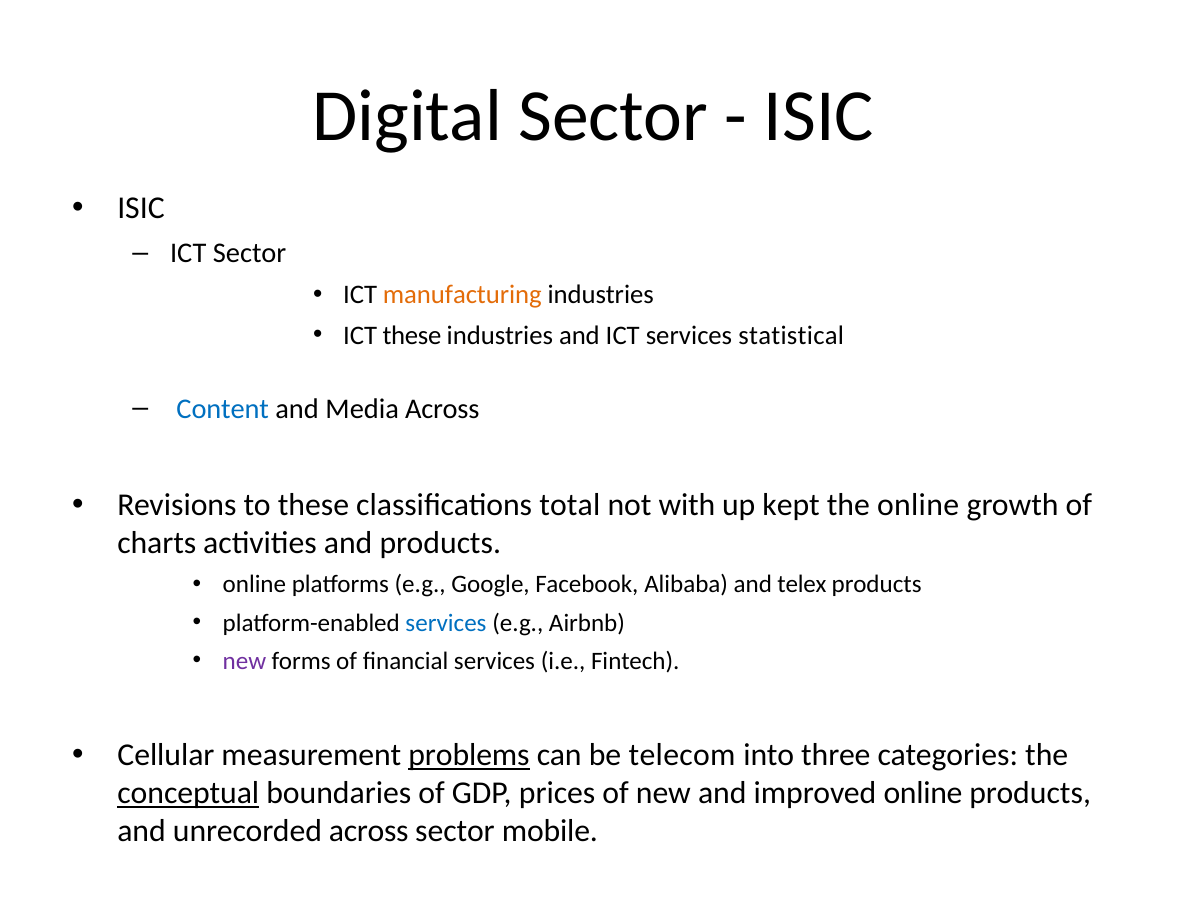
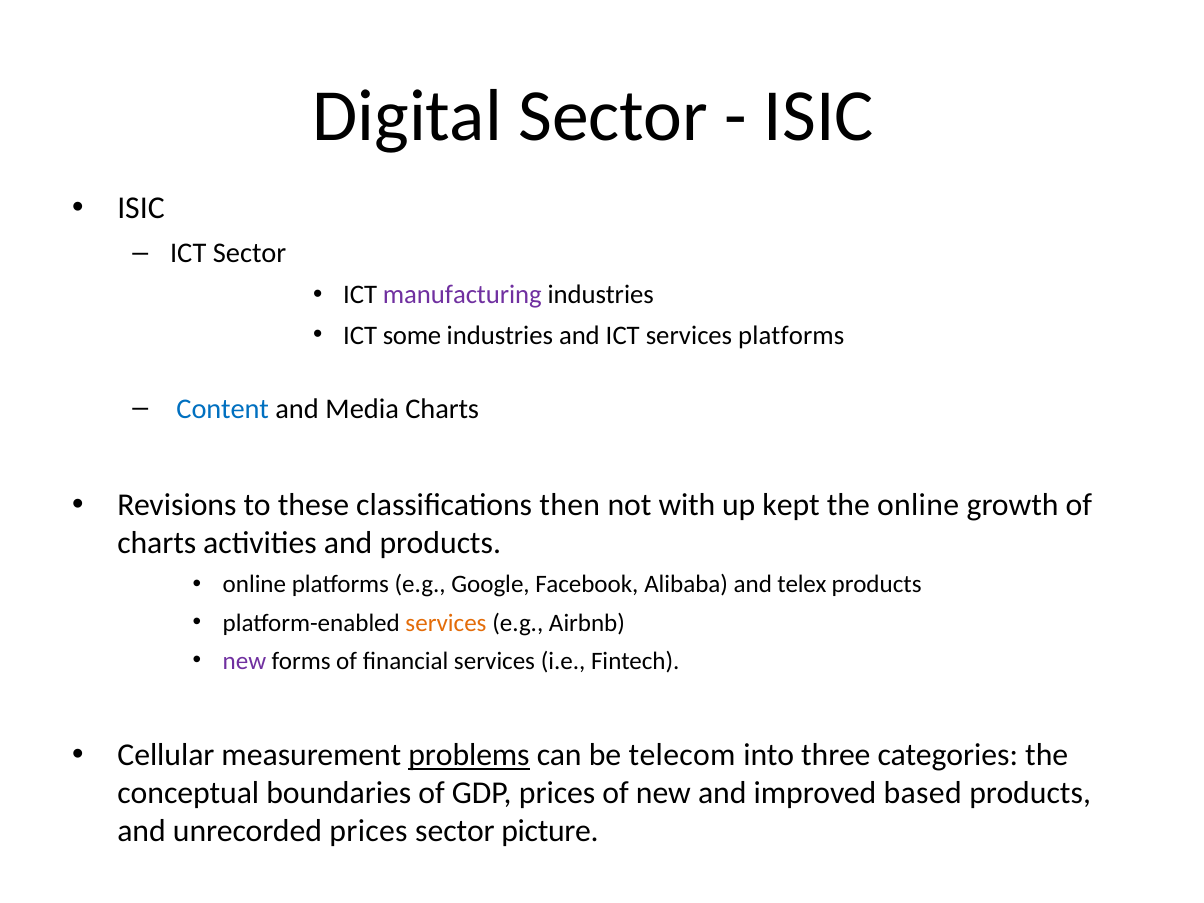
manufacturing colour: orange -> purple
ICT these: these -> some
services statistical: statistical -> platforms
Media Across: Across -> Charts
total: total -> then
services at (446, 623) colour: blue -> orange
conceptual underline: present -> none
improved online: online -> based
unrecorded across: across -> prices
mobile: mobile -> picture
